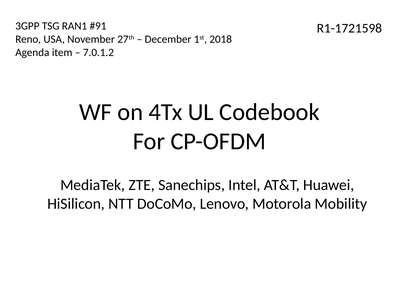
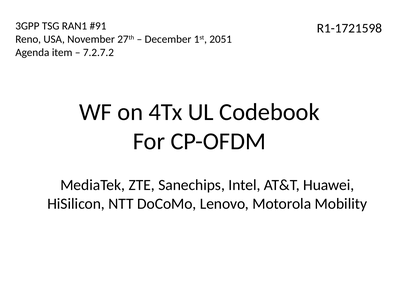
2018: 2018 -> 2051
7.0.1.2: 7.0.1.2 -> 7.2.7.2
